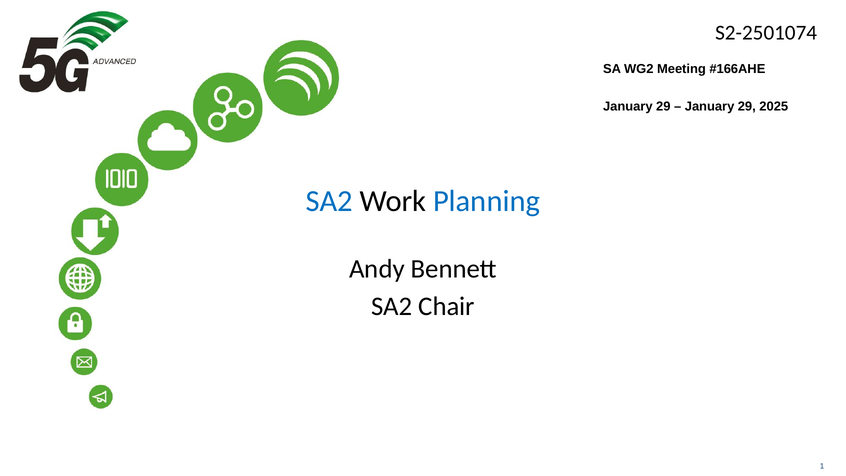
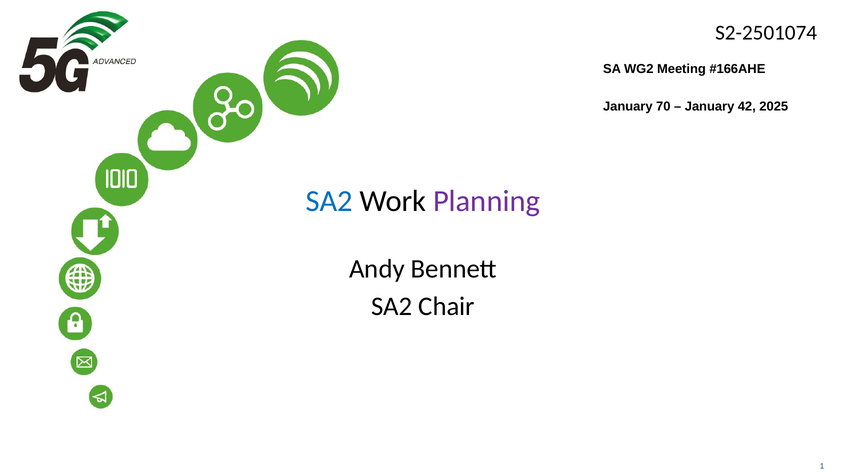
29 at (663, 106): 29 -> 70
29 at (747, 106): 29 -> 42
Planning colour: blue -> purple
